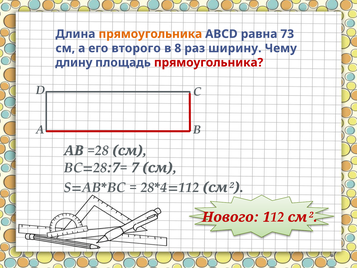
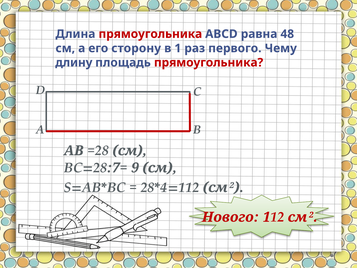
прямоугольника at (150, 34) colour: orange -> red
73: 73 -> 48
второго: второго -> сторону
8: 8 -> 1
ширину: ширину -> первого
7: 7 -> 9
